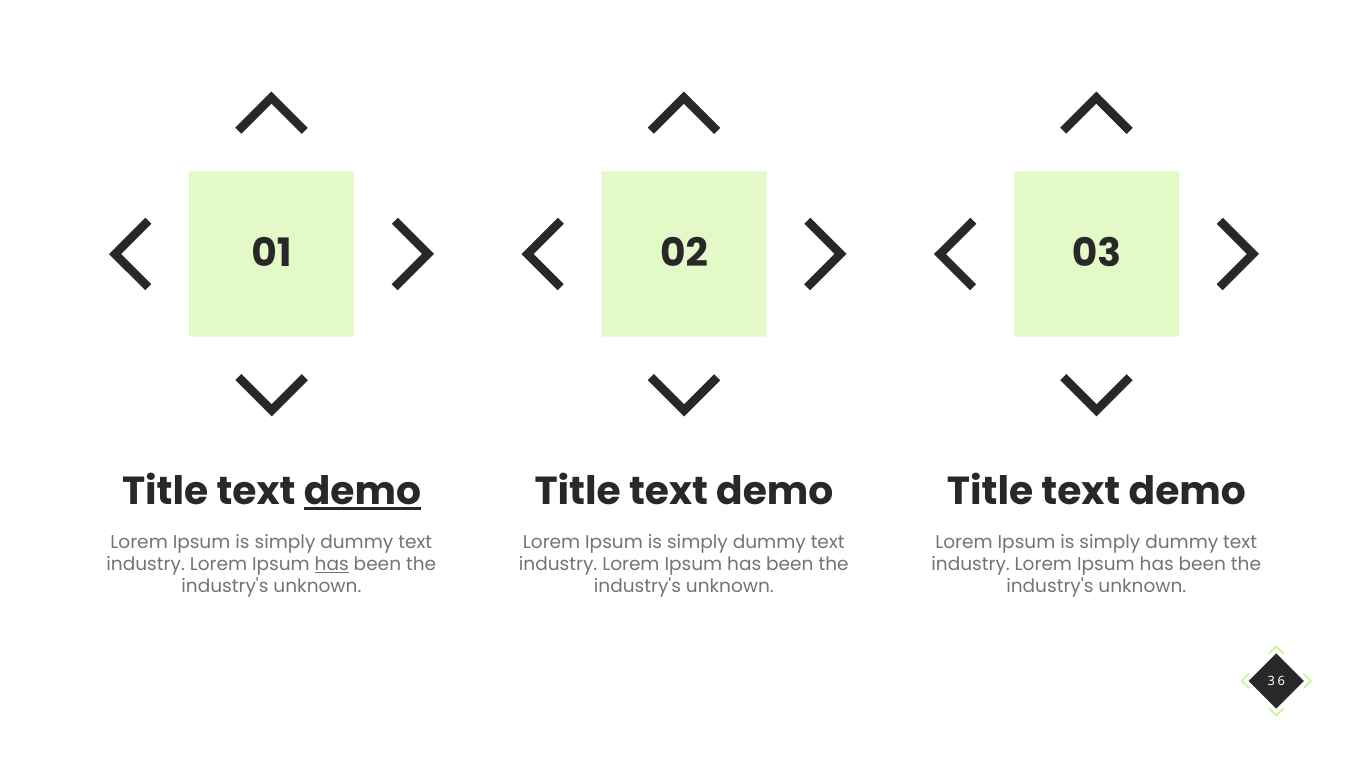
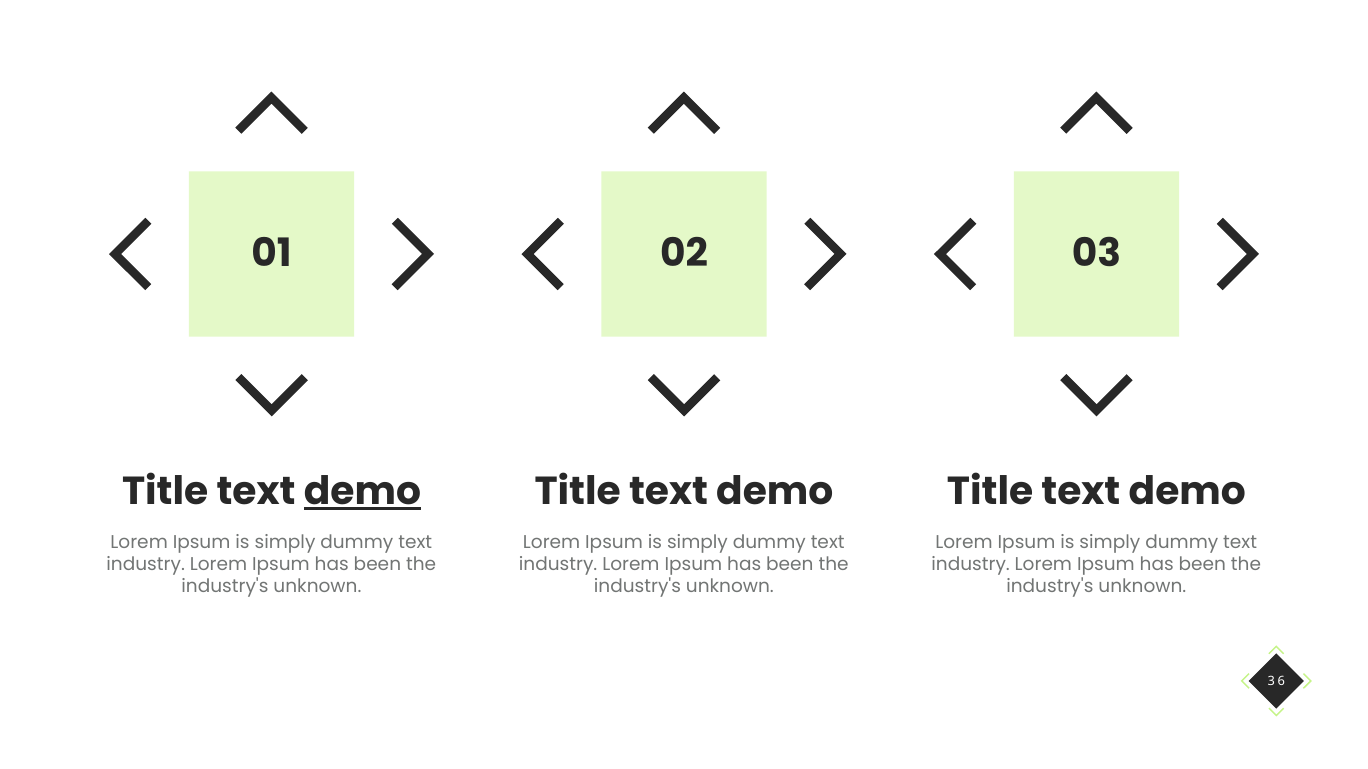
has at (332, 565) underline: present -> none
